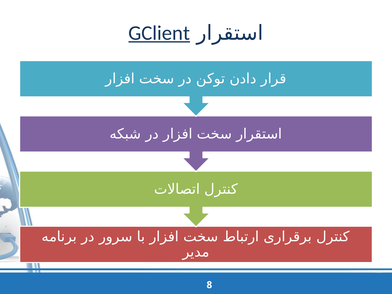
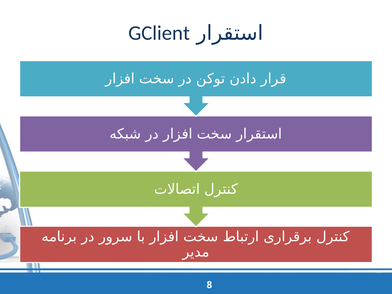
GClient underline: present -> none
